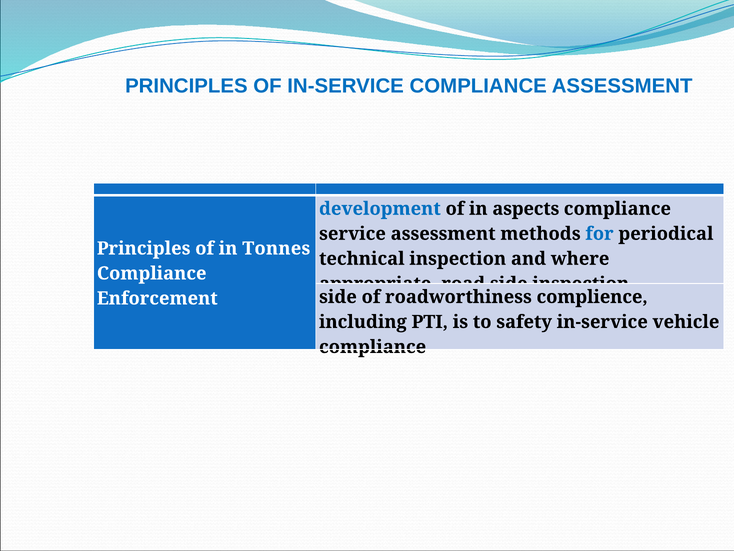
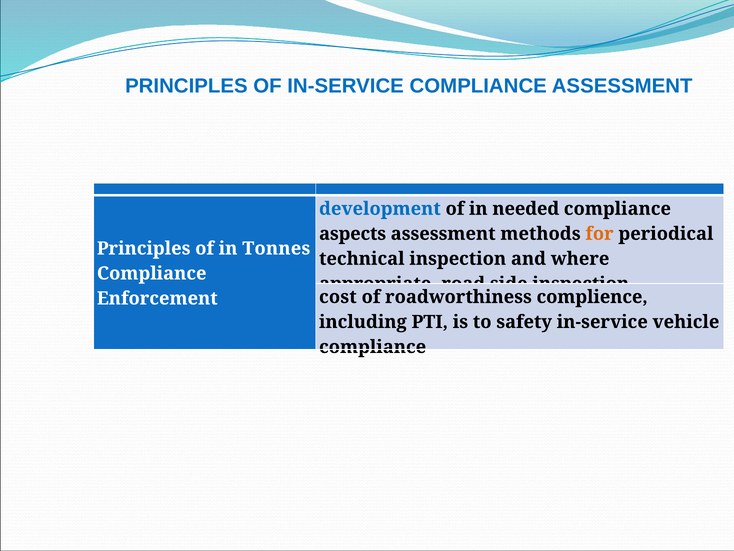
aspects: aspects -> needed
service: service -> aspects
for colour: blue -> orange
side at (338, 297): side -> cost
